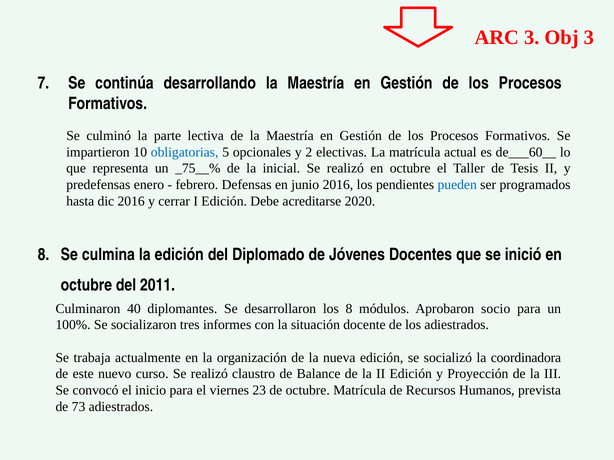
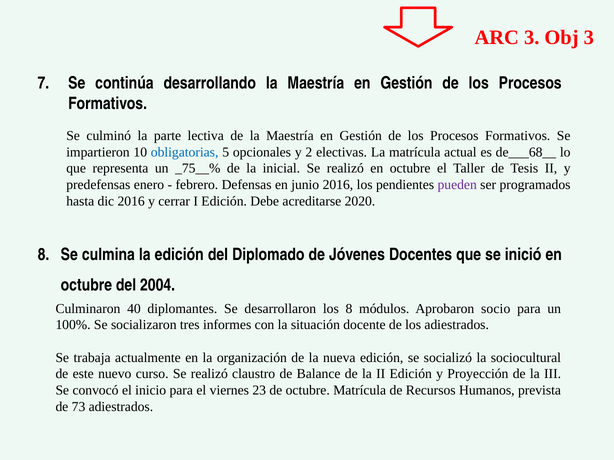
de___60__: de___60__ -> de___68__
pueden colour: blue -> purple
2011: 2011 -> 2004
coordinadora: coordinadora -> sociocultural
